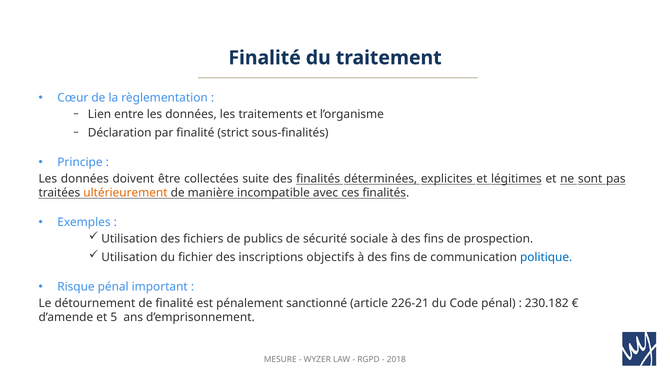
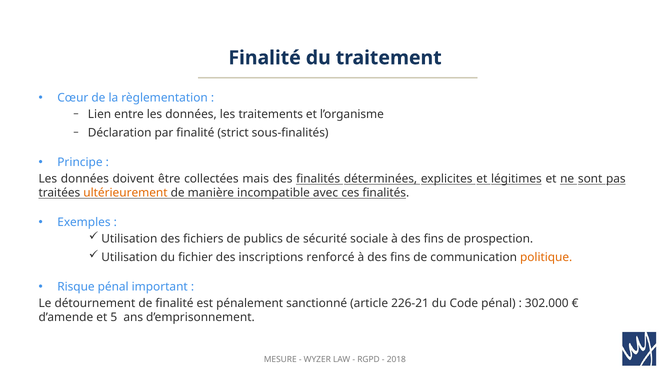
suite: suite -> mais
objectifs: objectifs -> renforcé
politique colour: blue -> orange
230.182: 230.182 -> 302.000
